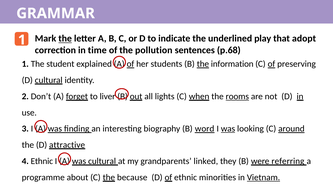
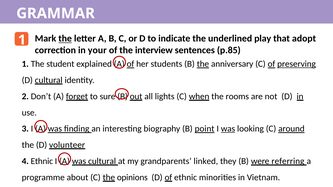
time: time -> your
pollution: pollution -> interview
p.68: p.68 -> p.85
information: information -> anniversary
preserving underline: none -> present
liver: liver -> sure
rooms underline: present -> none
word: word -> point
attractive: attractive -> volunteer
because: because -> opinions
Vietnam underline: present -> none
